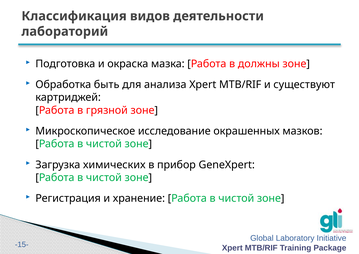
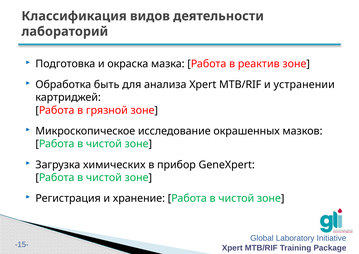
должны: должны -> реактив
существуют: существуют -> устранении
